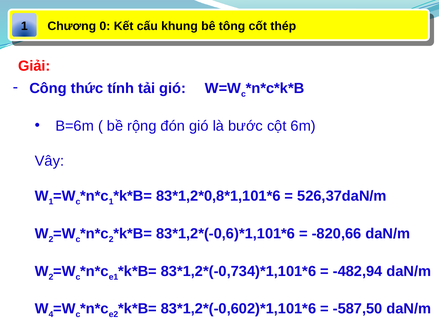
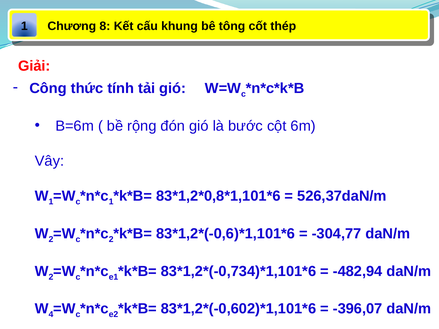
0: 0 -> 8
-820,66: -820,66 -> -304,77
-587,50: -587,50 -> -396,07
